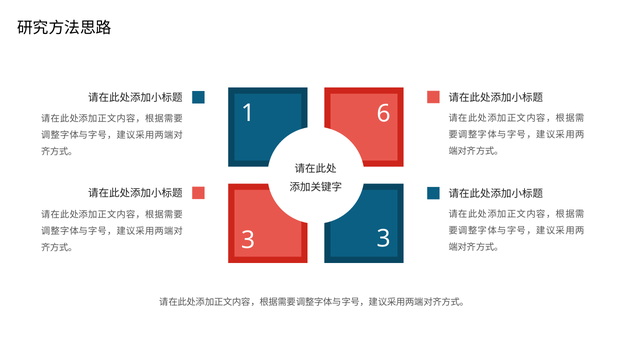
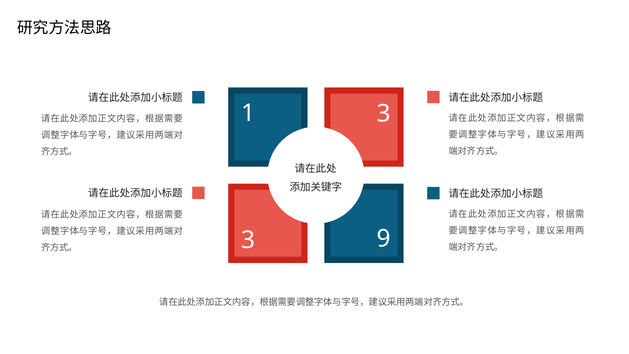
1 6: 6 -> 3
3 3: 3 -> 9
